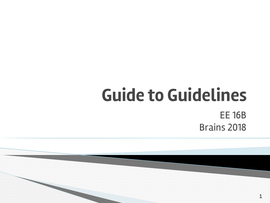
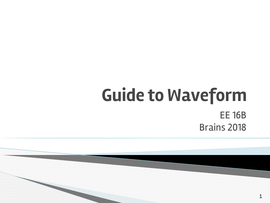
Guidelines: Guidelines -> Waveform
